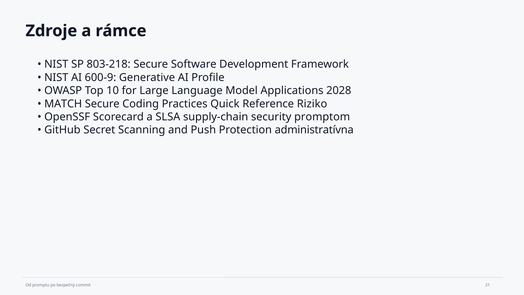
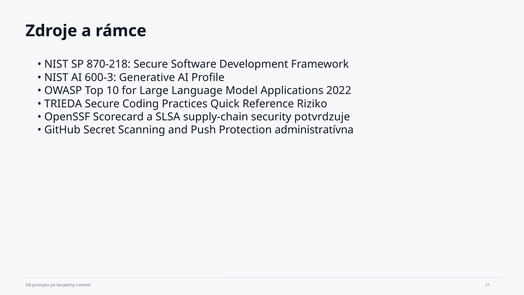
803-218: 803-218 -> 870-218
600-9: 600-9 -> 600-3
2028: 2028 -> 2022
MATCH: MATCH -> TRIEDA
promptom: promptom -> potvrdzuje
